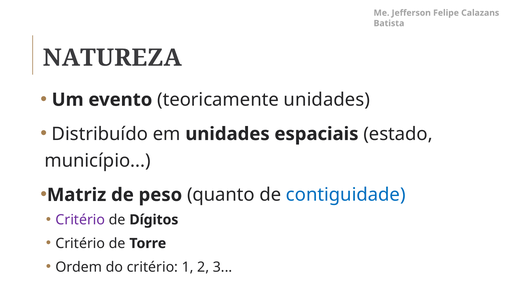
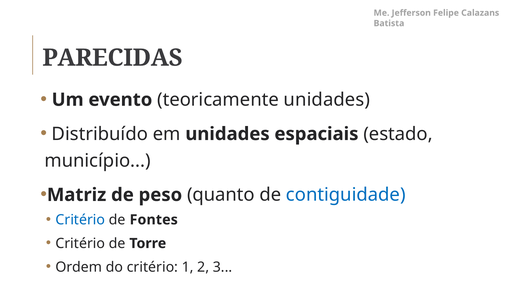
NATUREZA: NATUREZA -> PARECIDAS
Critério at (80, 220) colour: purple -> blue
Dígitos: Dígitos -> Fontes
